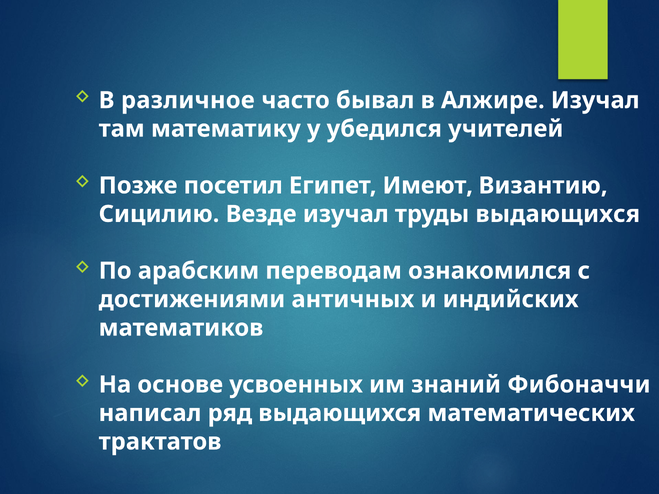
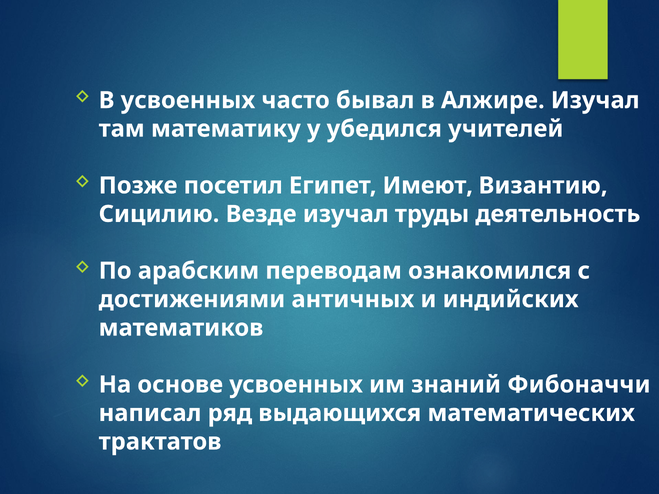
В различное: различное -> усвоенных
труды выдающихся: выдающихся -> деятельность
